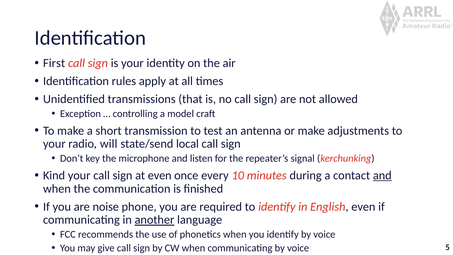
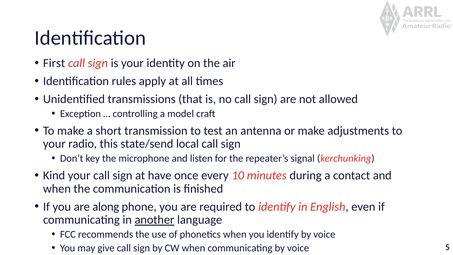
will: will -> this
at even: even -> have
and at (382, 175) underline: present -> none
noise: noise -> along
